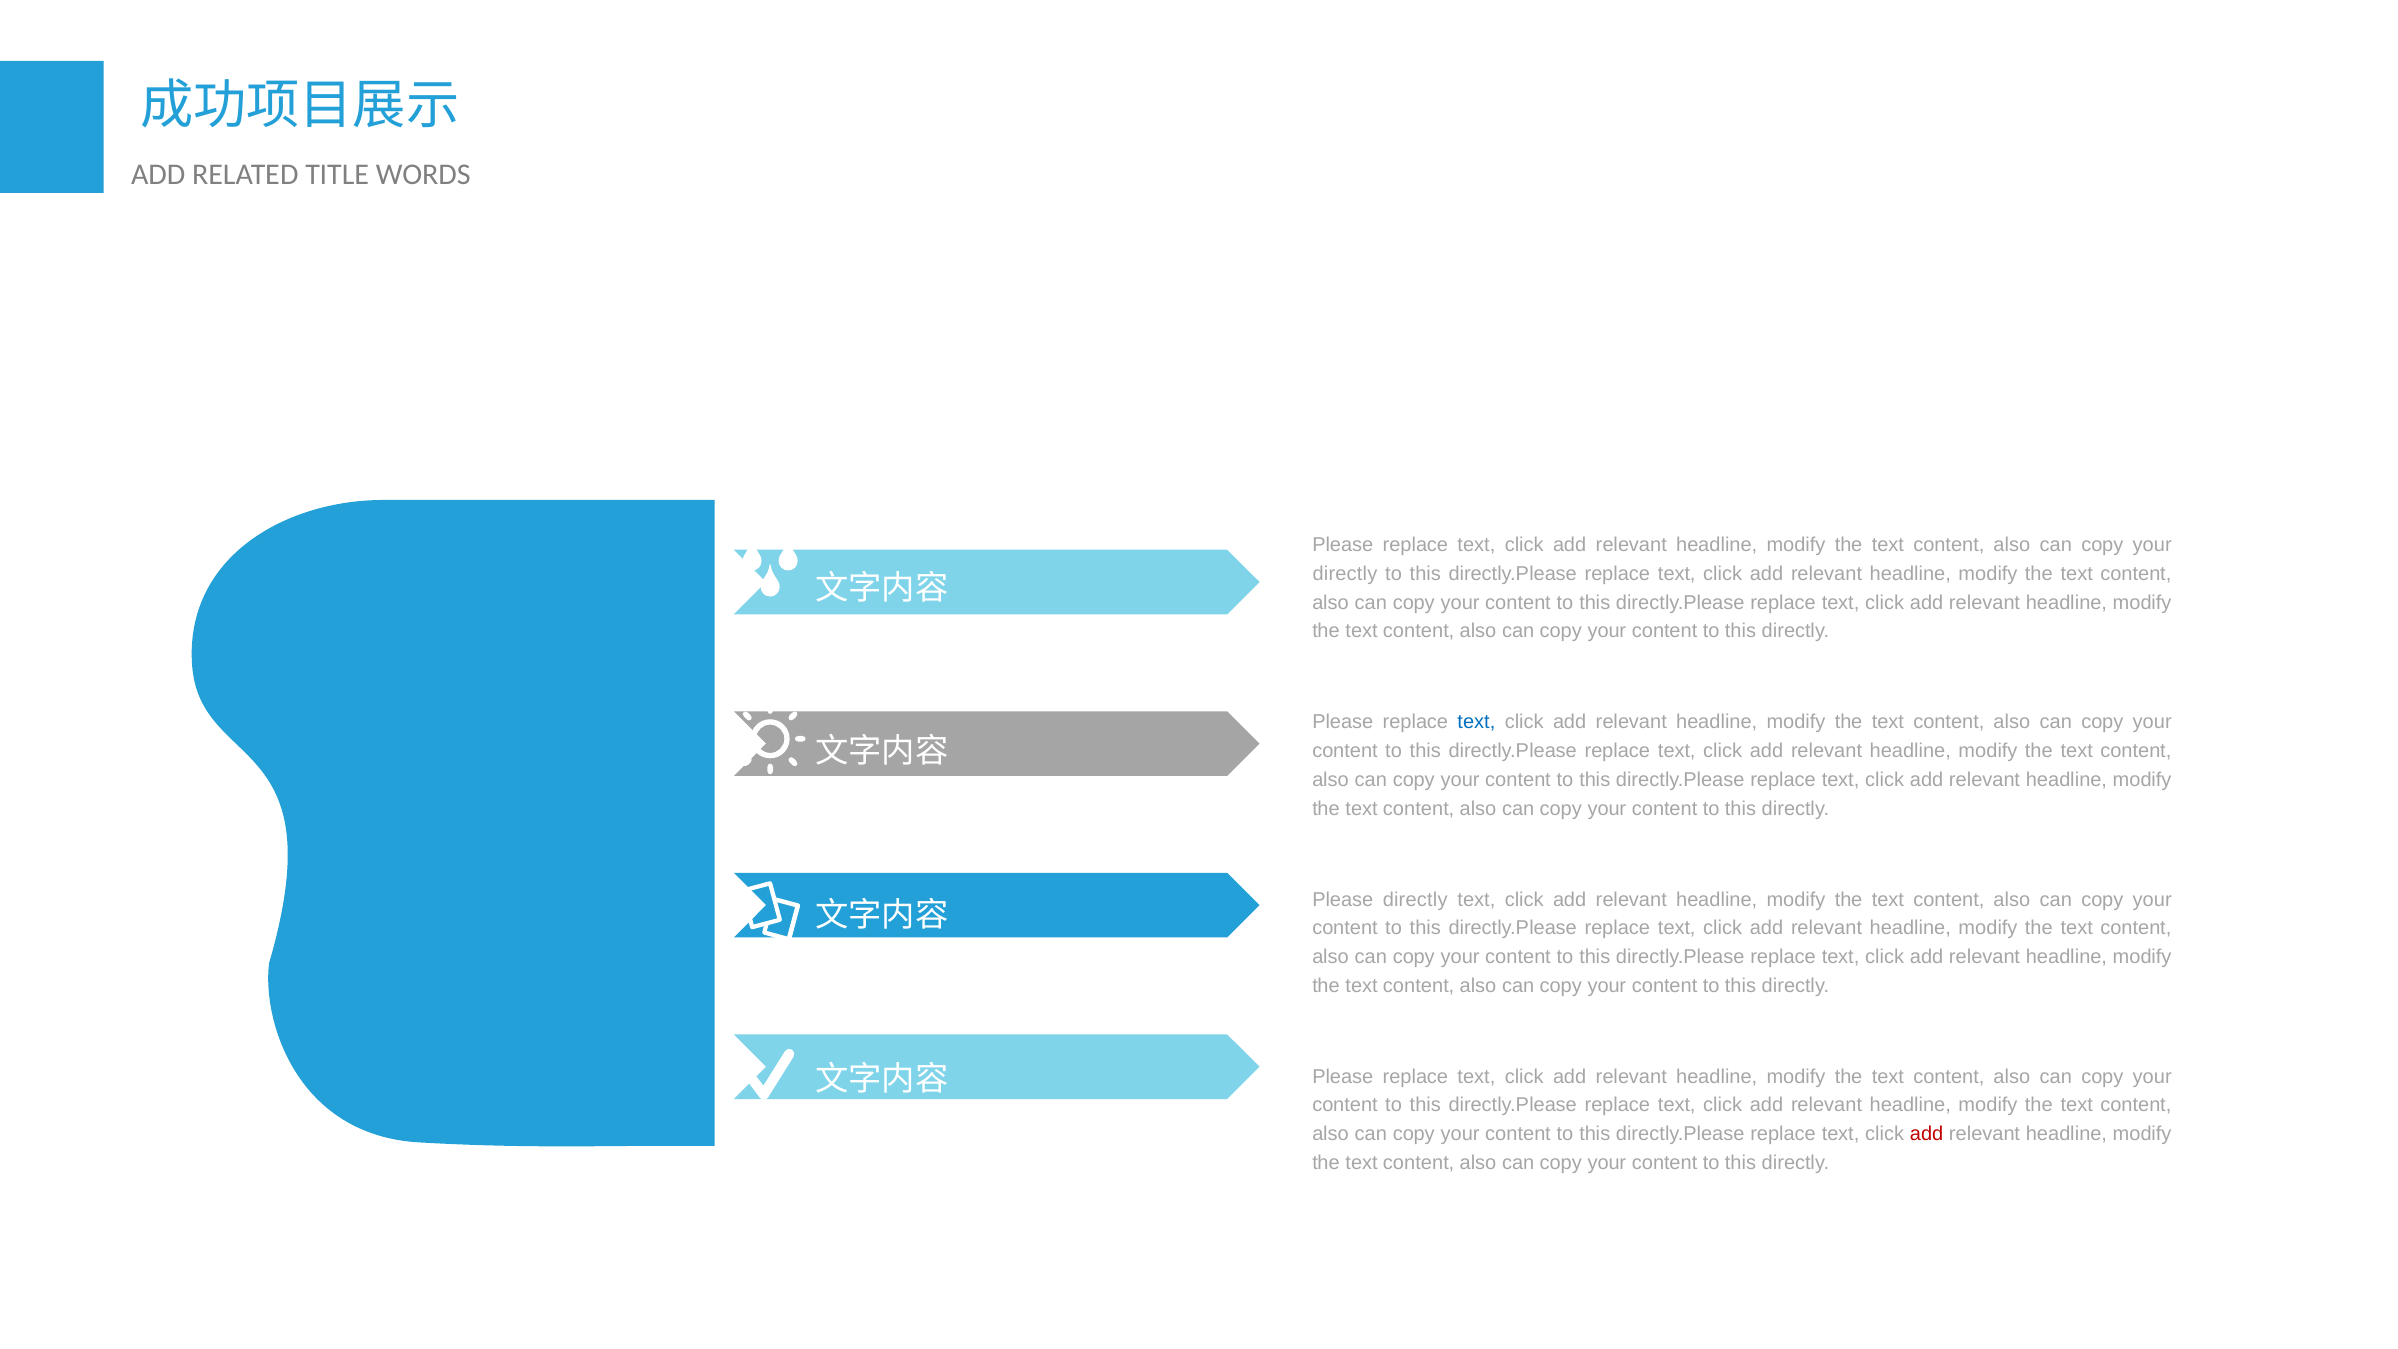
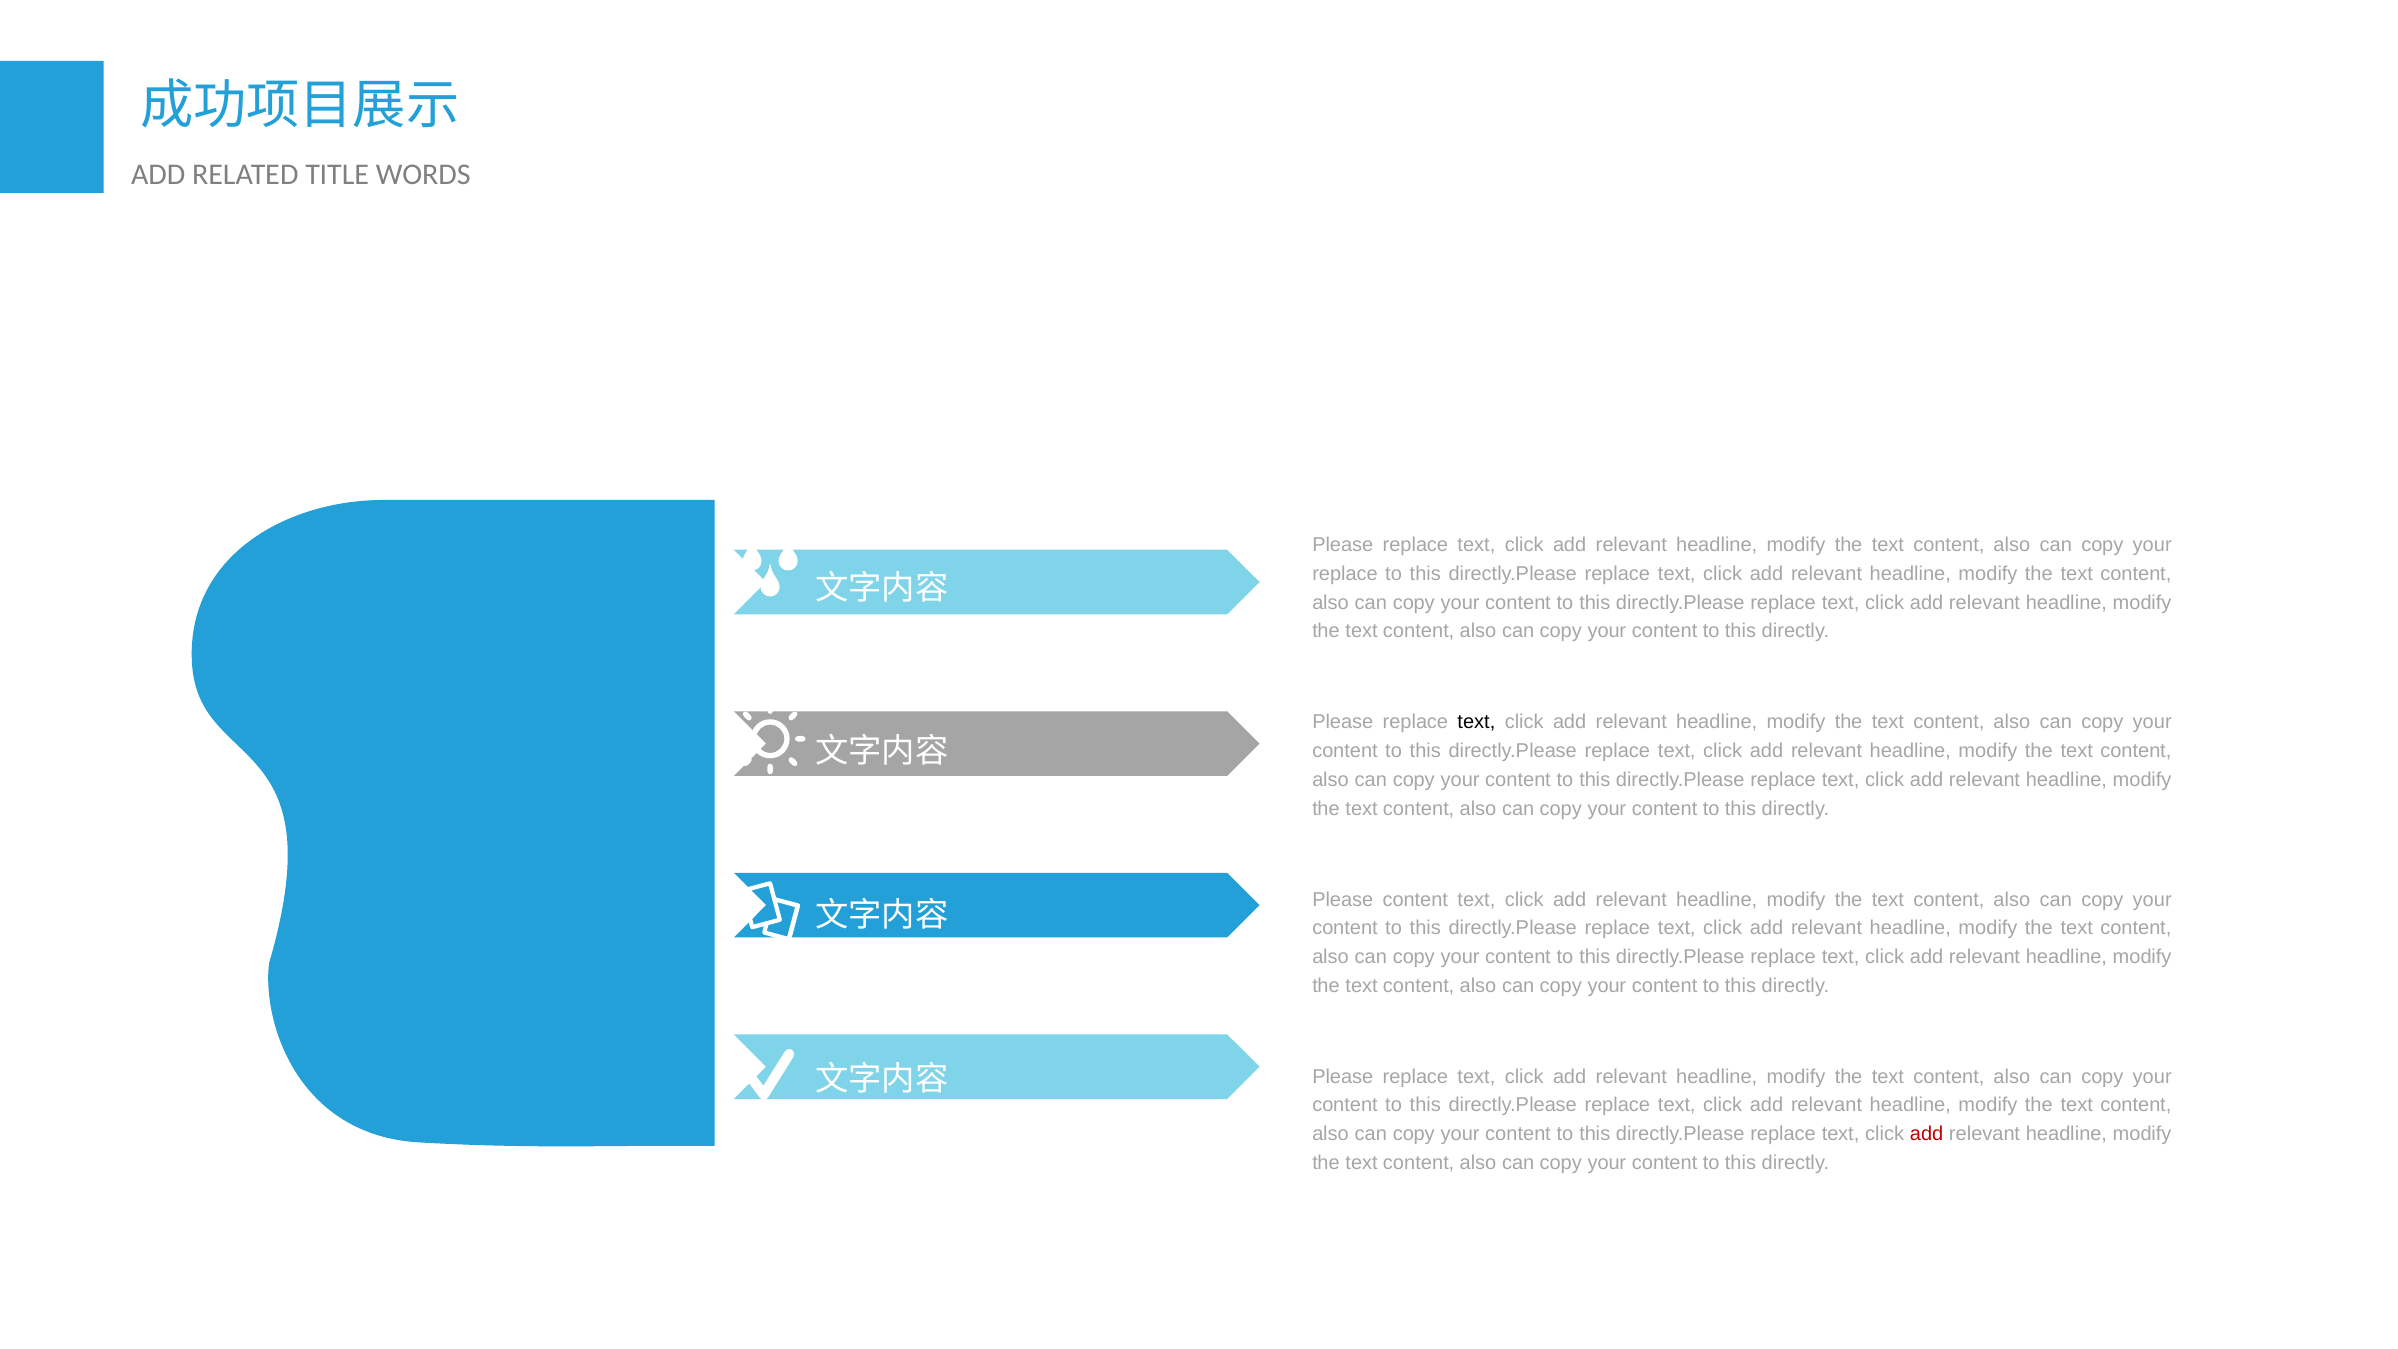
directly at (1345, 574): directly -> replace
text at (1476, 723) colour: blue -> black
Please directly: directly -> content
